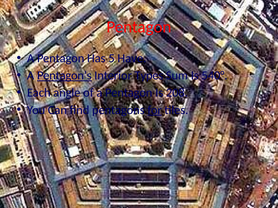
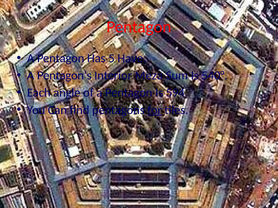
Pentagon’s underline: present -> none
Types: Types -> Meza
208: 208 -> 594
